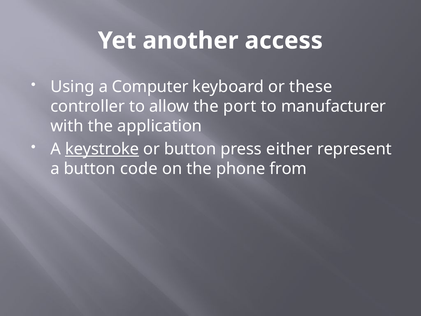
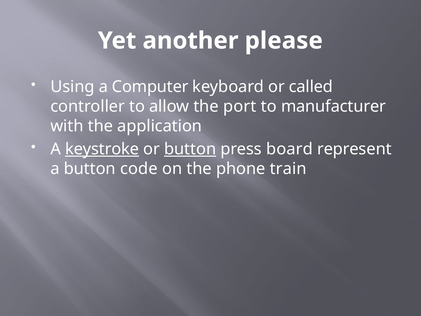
access: access -> please
these: these -> called
button at (190, 149) underline: none -> present
either: either -> board
from: from -> train
